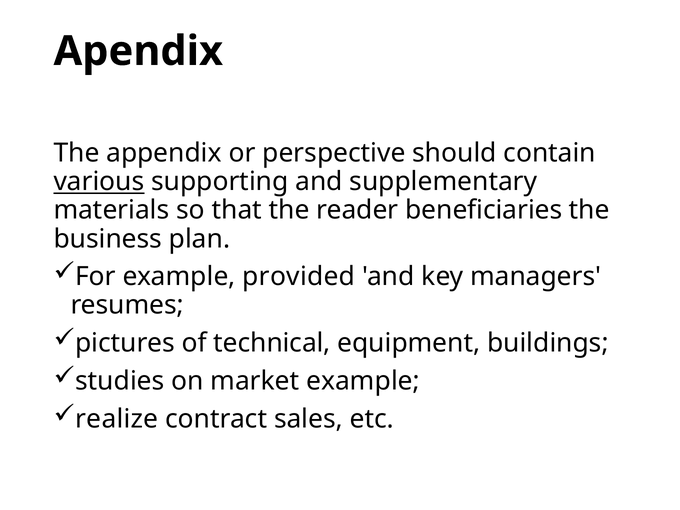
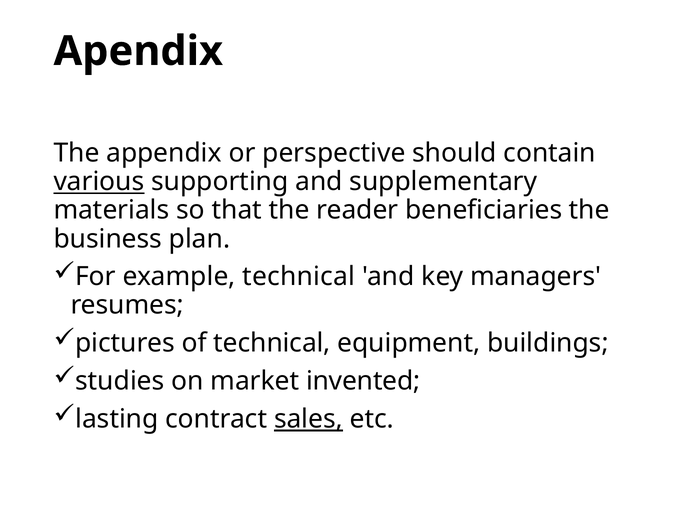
example provided: provided -> technical
market example: example -> invented
realize: realize -> lasting
sales underline: none -> present
